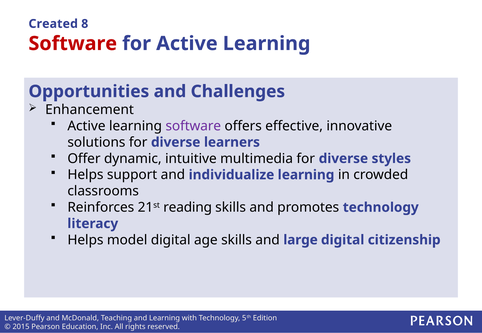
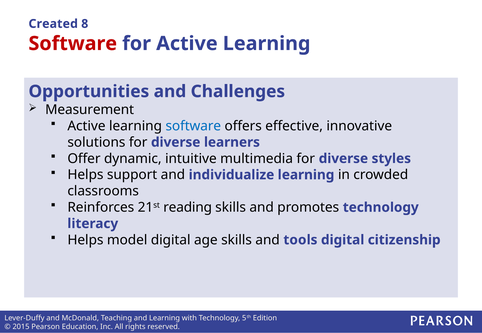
Enhancement: Enhancement -> Measurement
software at (193, 126) colour: purple -> blue
large: large -> tools
